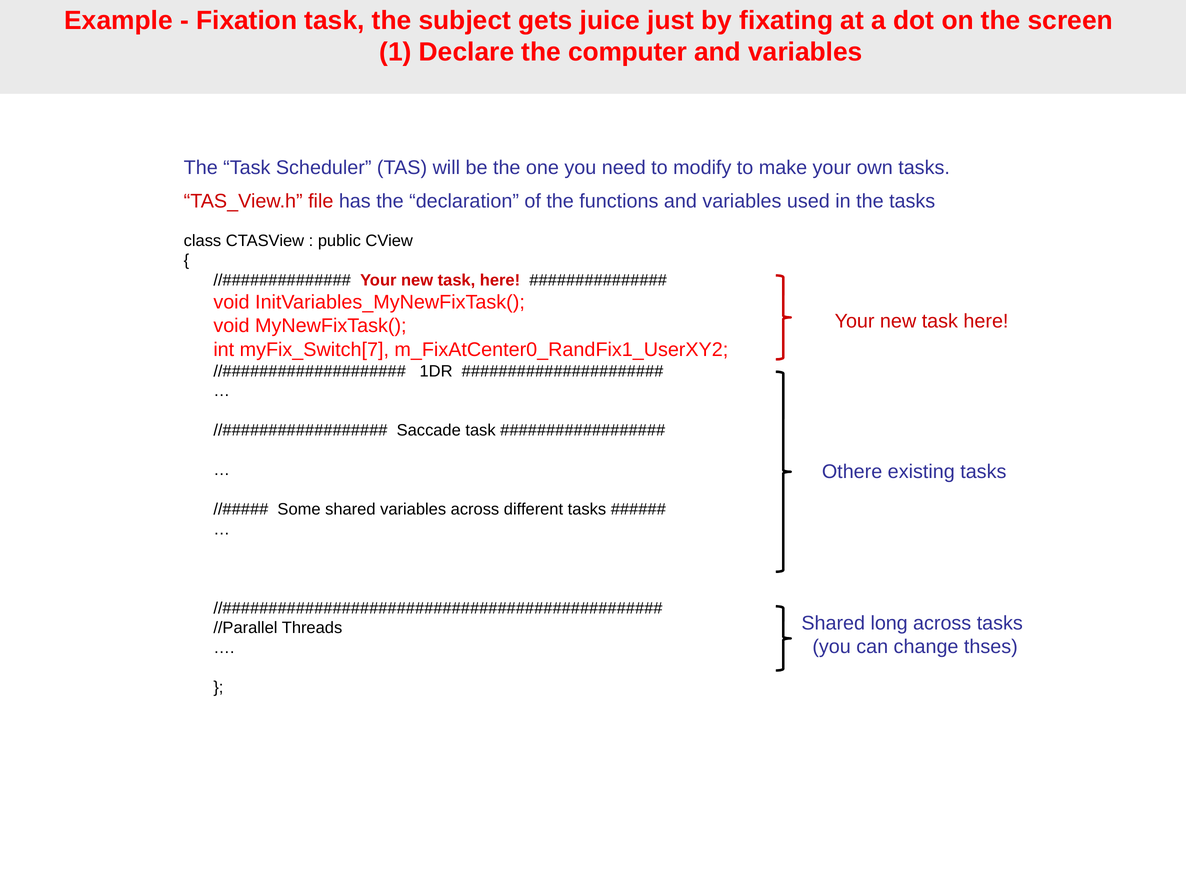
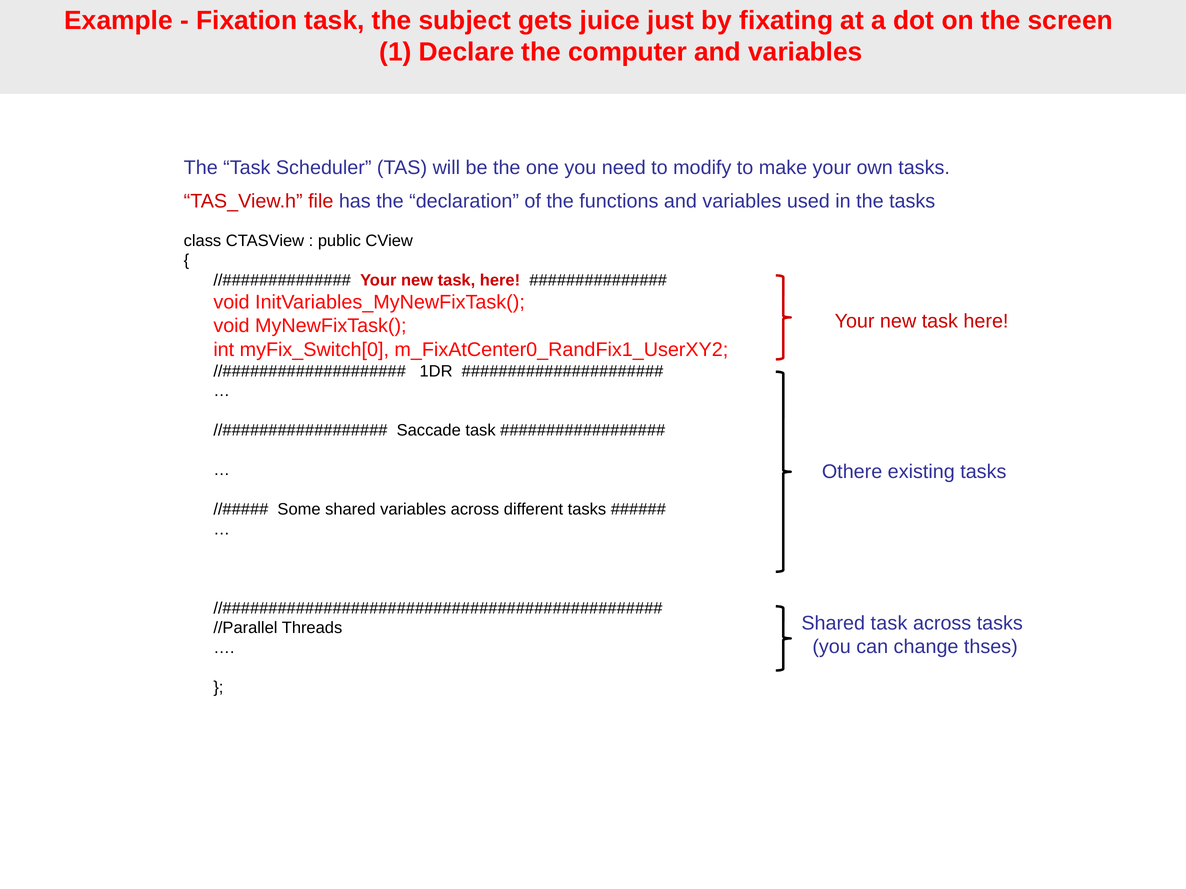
myFix_Switch[7: myFix_Switch[7 -> myFix_Switch[0
Shared long: long -> task
